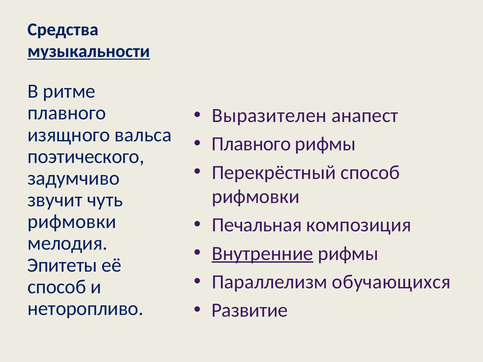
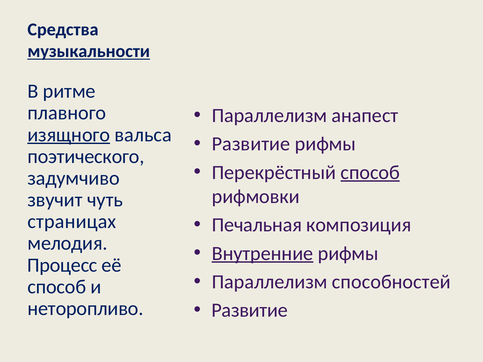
Выразителен at (269, 116): Выразителен -> Параллелизм
изящного underline: none -> present
Плавного at (251, 144): Плавного -> Развитие
способ at (370, 173) underline: none -> present
рифмовки at (72, 222): рифмовки -> страницах
Эпитеты: Эпитеты -> Процесс
обучающихся: обучающихся -> способностей
